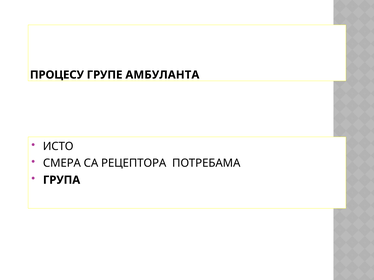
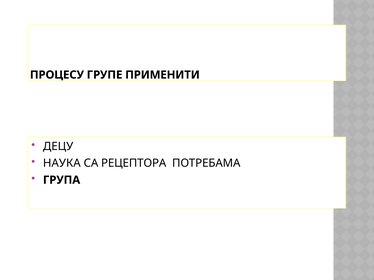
АМБУЛАНТА: АМБУЛАНТА -> ПРИМЕНИТИ
ИСТО: ИСТО -> ДЕЦУ
СМЕРА: СМЕРА -> НАУКА
